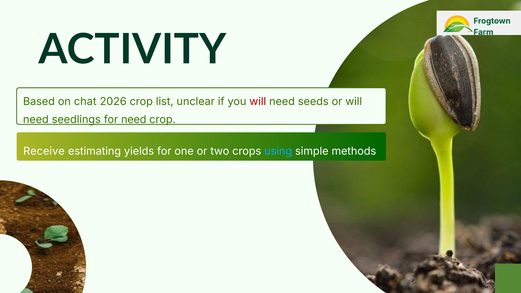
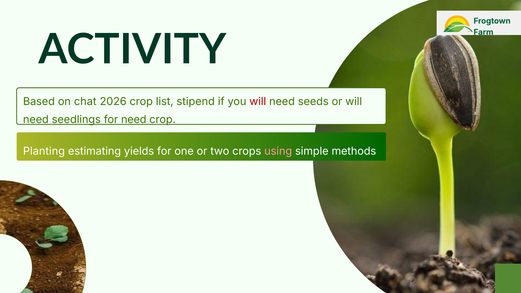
unclear: unclear -> stipend
Receive: Receive -> Planting
using colour: light blue -> pink
